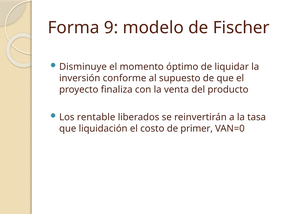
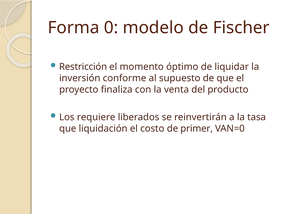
9: 9 -> 0
Disminuye: Disminuye -> Restricción
rentable: rentable -> requiere
